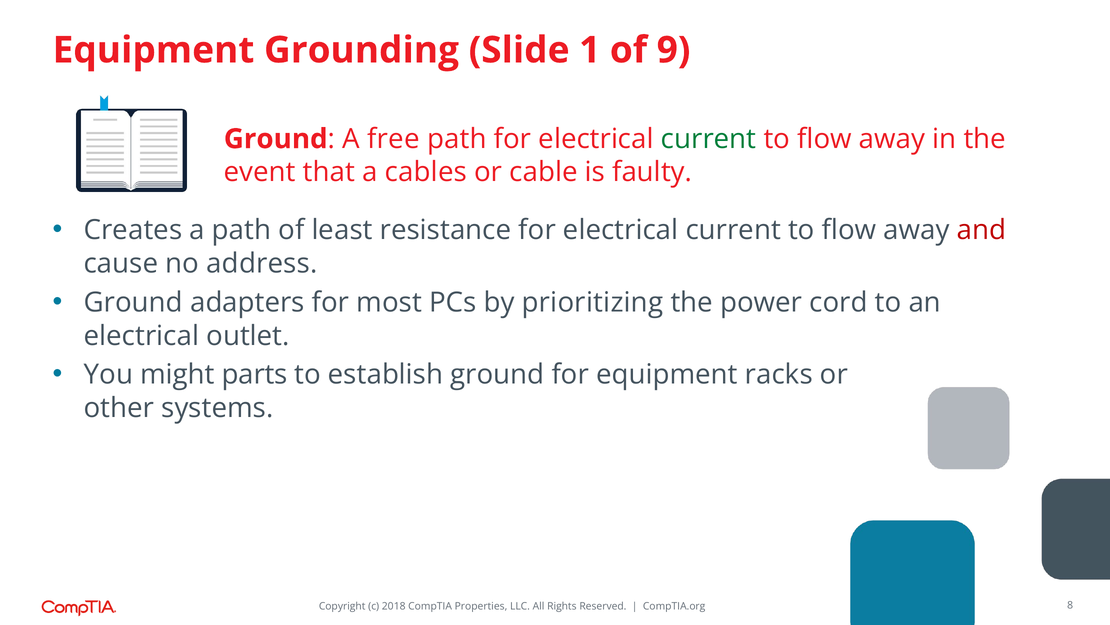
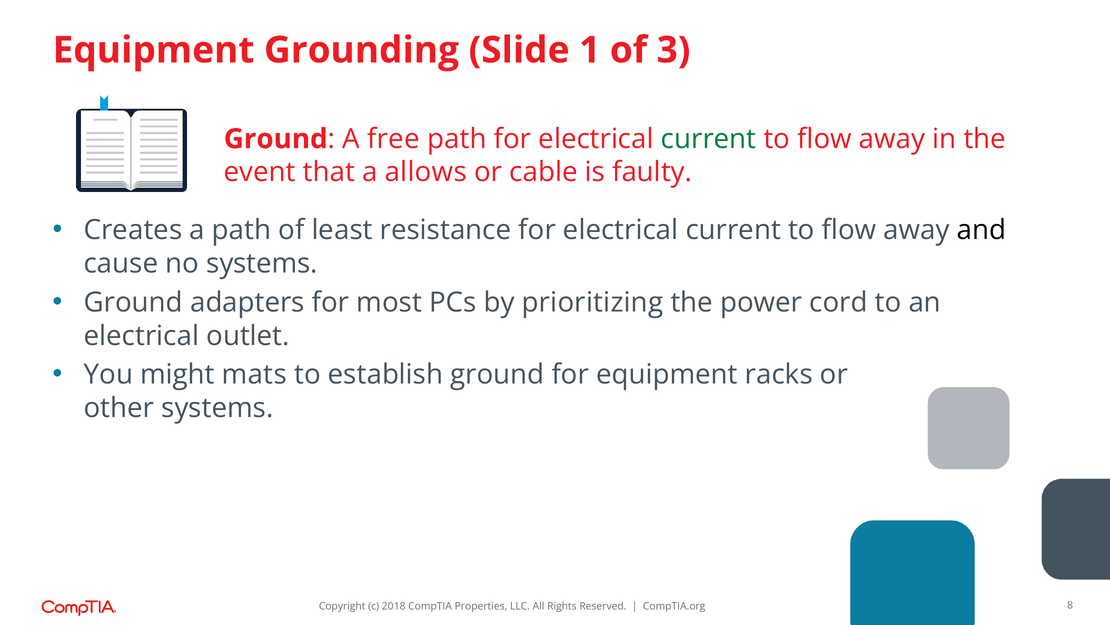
9: 9 -> 3
cables: cables -> allows
and colour: red -> black
no address: address -> systems
parts: parts -> mats
